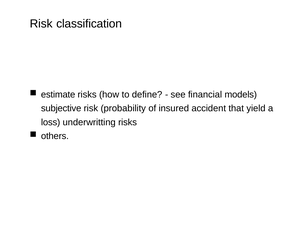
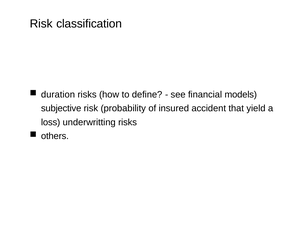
estimate: estimate -> duration
